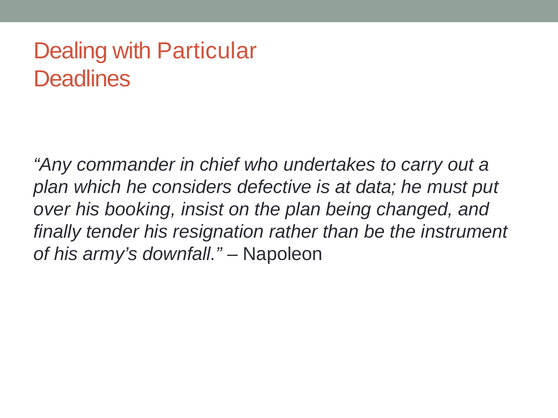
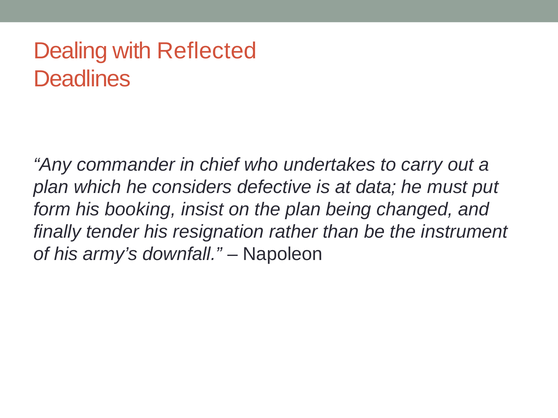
Particular: Particular -> Reflected
over: over -> form
